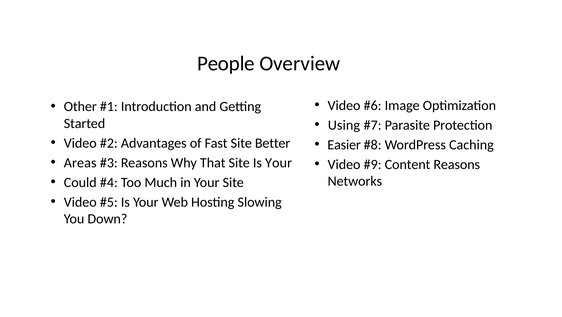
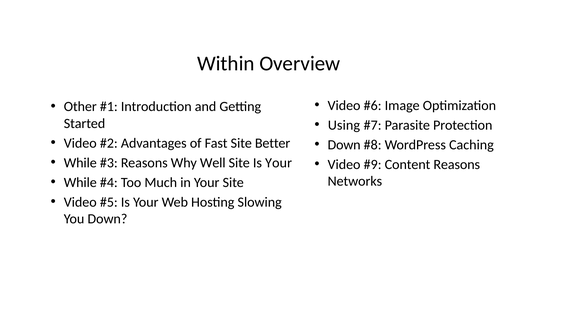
People: People -> Within
Easier at (344, 145): Easier -> Down
Areas at (80, 163): Areas -> While
That: That -> Well
Could at (80, 182): Could -> While
